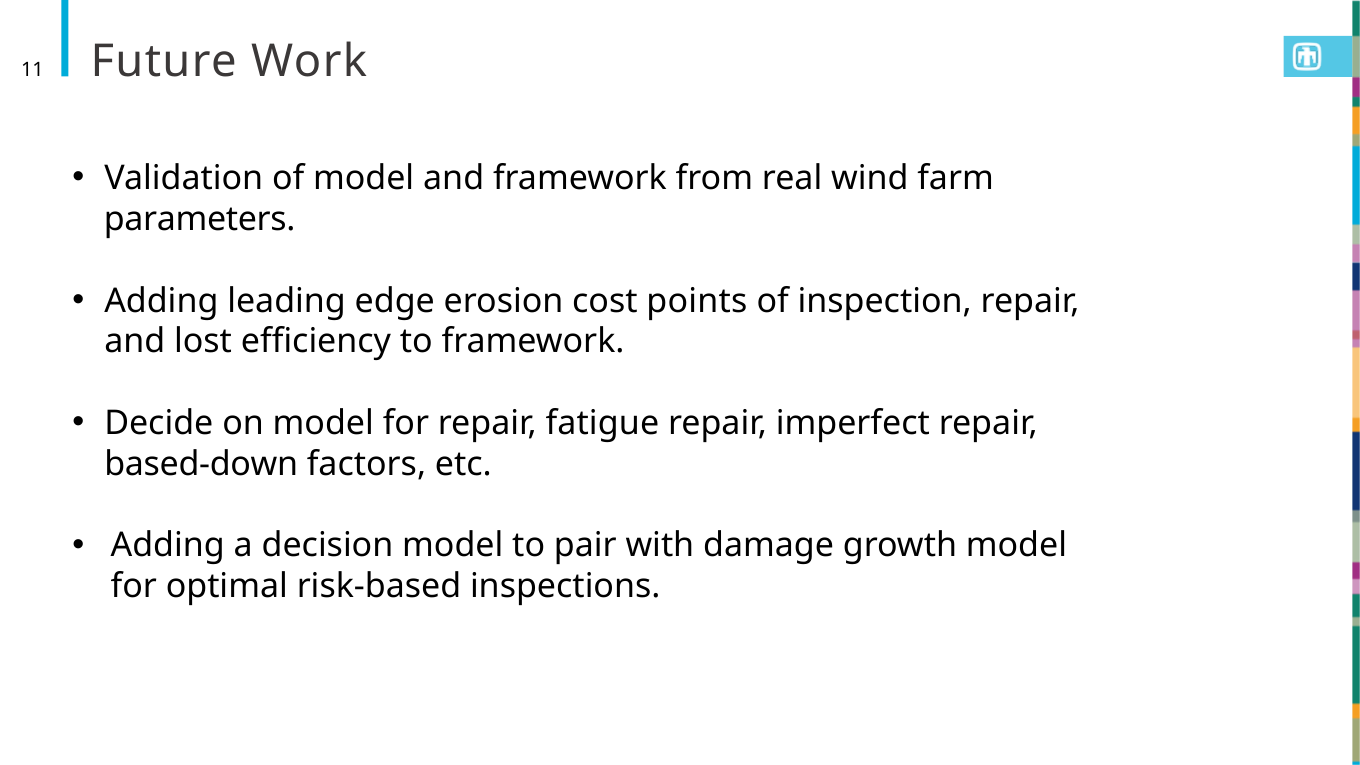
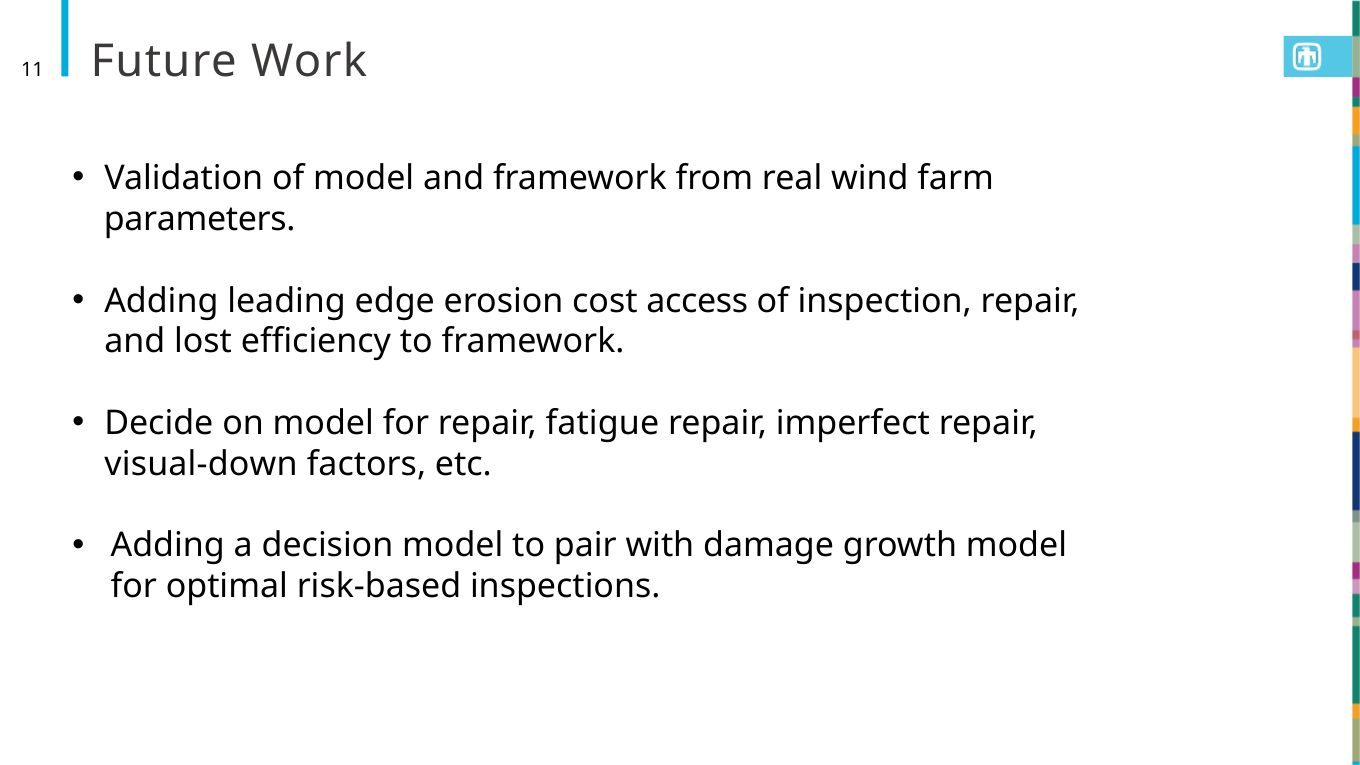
points: points -> access
based-down: based-down -> visual-down
